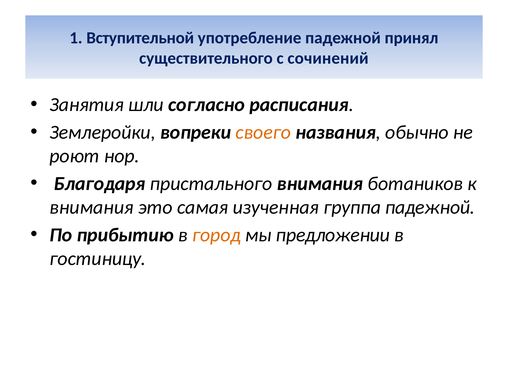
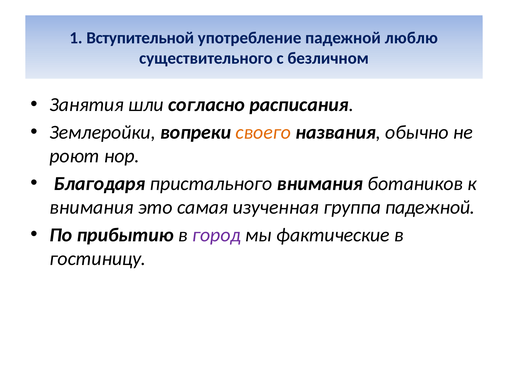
принял: принял -> люблю
сочинений: сочинений -> безличном
город colour: orange -> purple
предложении: предложении -> фактические
